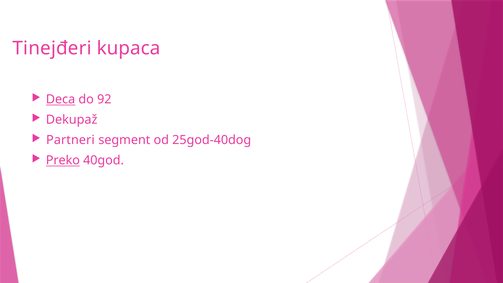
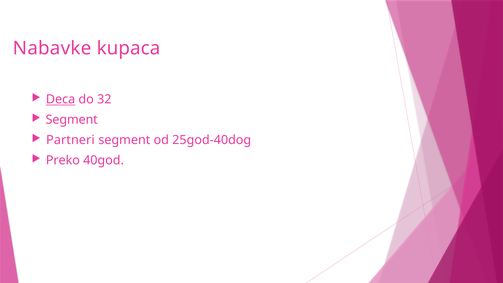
Tinejđeri: Tinejđeri -> Nabavke
92: 92 -> 32
Dekupaž at (72, 120): Dekupaž -> Segment
Preko underline: present -> none
